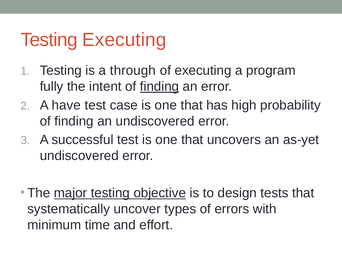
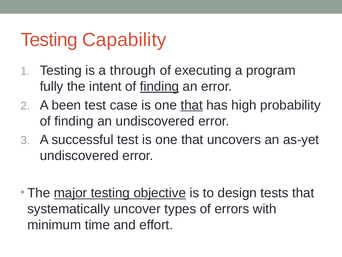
Testing Executing: Executing -> Capability
have: have -> been
that at (192, 105) underline: none -> present
